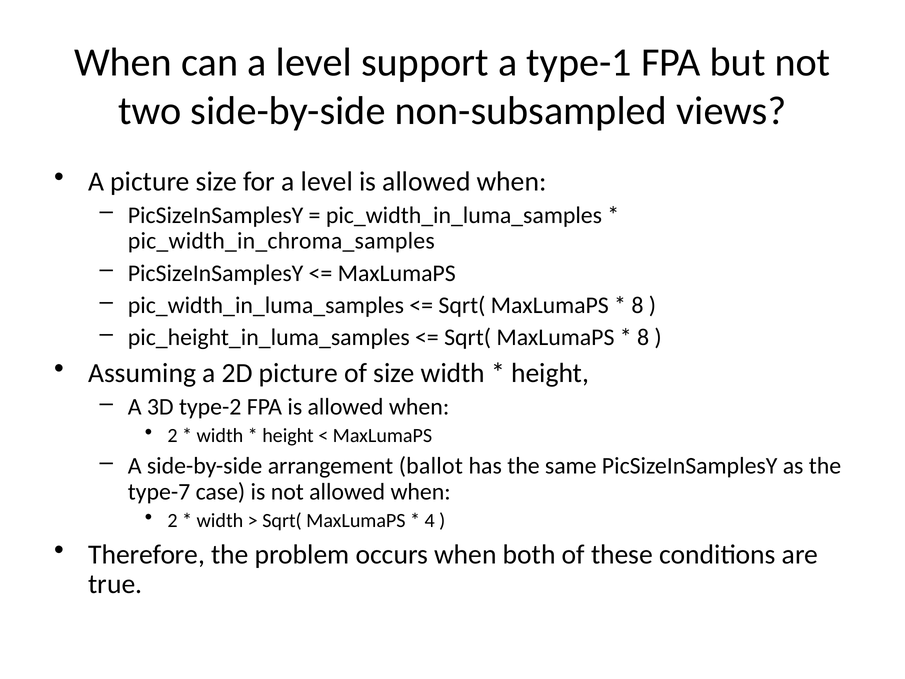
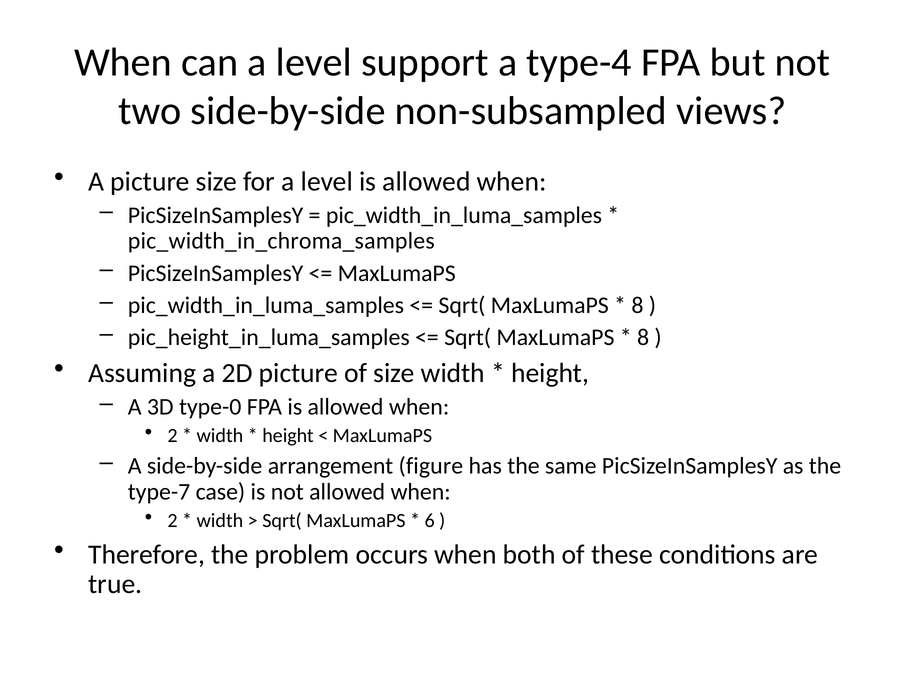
type-1: type-1 -> type-4
type-2: type-2 -> type-0
ballot: ballot -> figure
4: 4 -> 6
